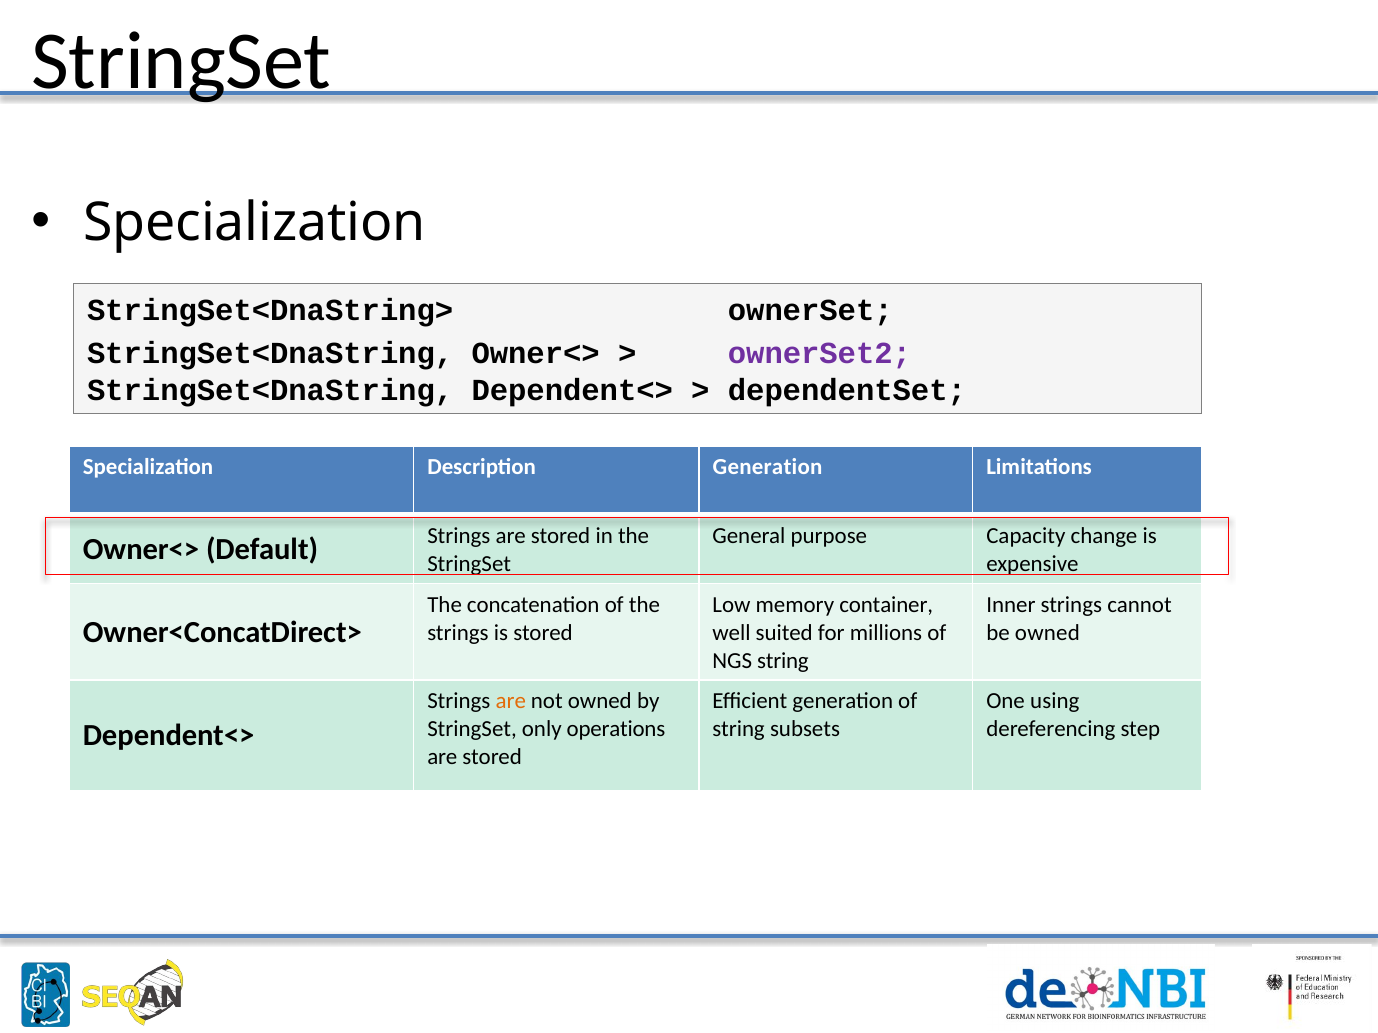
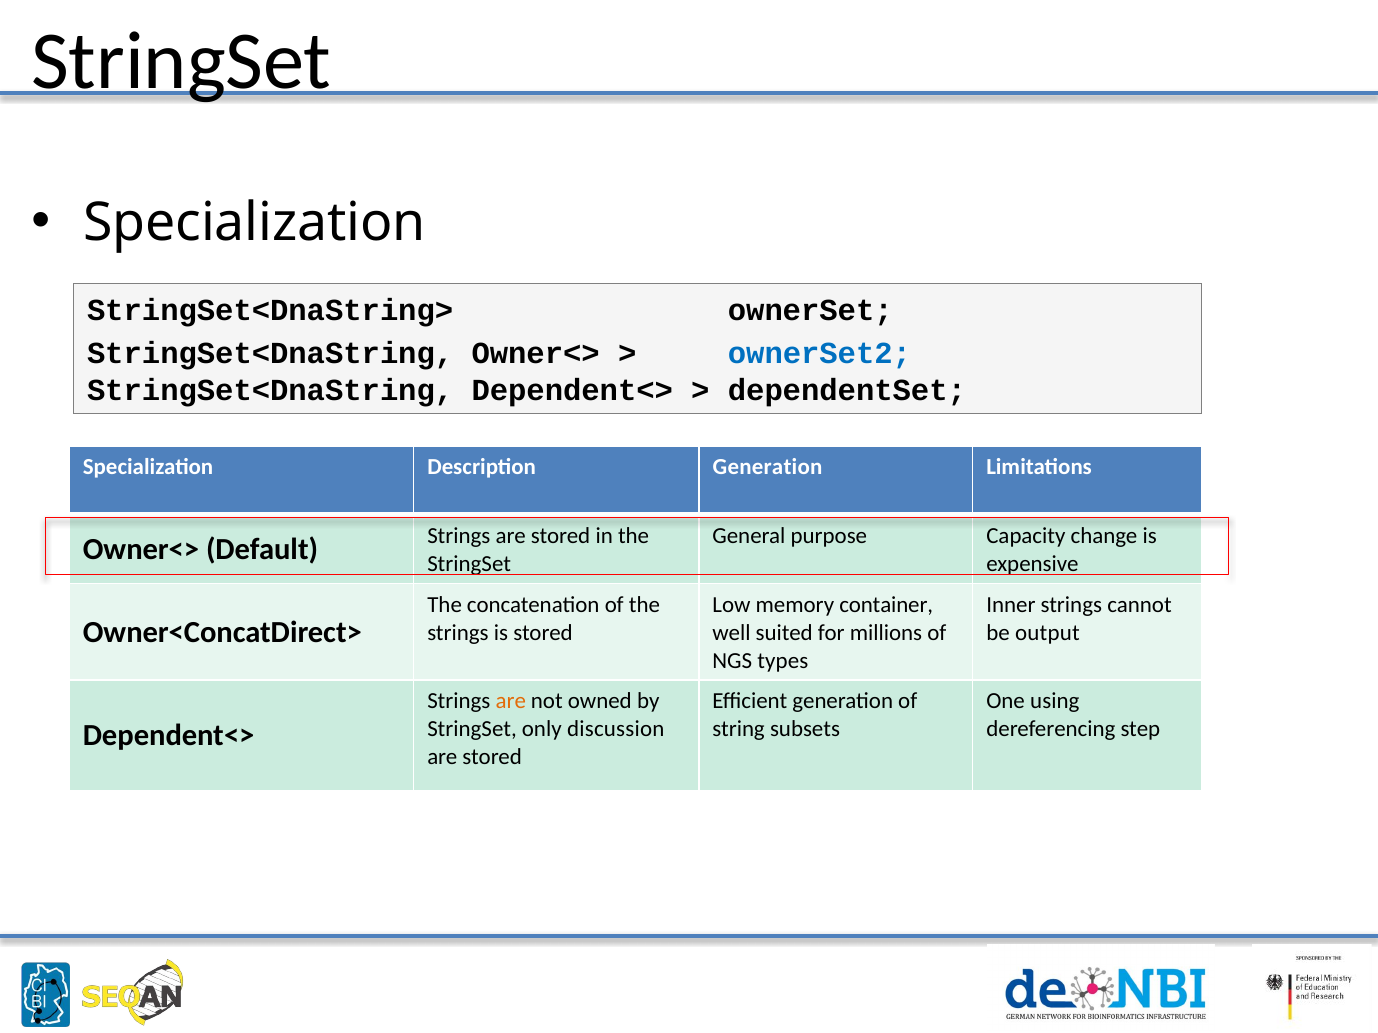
ownerSet2 colour: purple -> blue
be owned: owned -> output
NGS string: string -> types
operations: operations -> discussion
